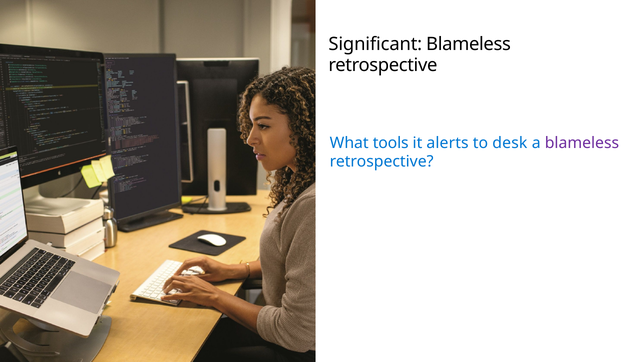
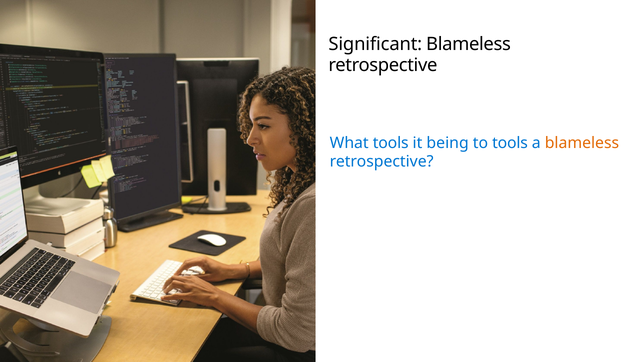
alerts: alerts -> being
to desk: desk -> tools
blameless at (582, 143) colour: purple -> orange
